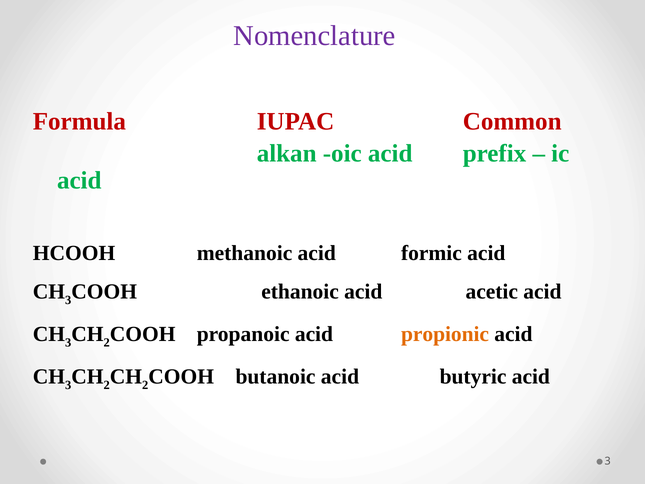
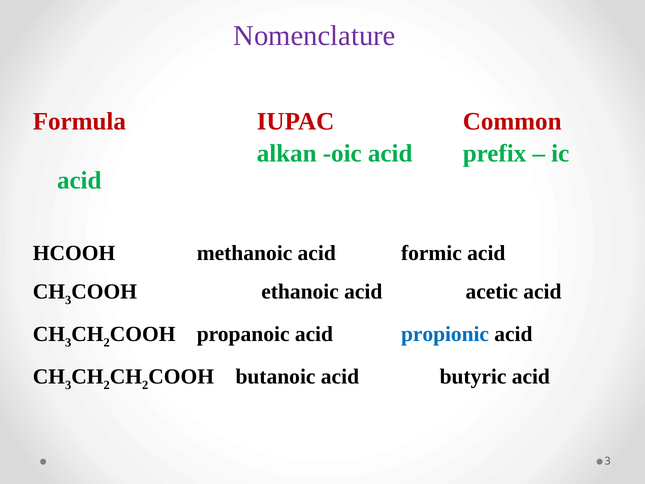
propionic colour: orange -> blue
